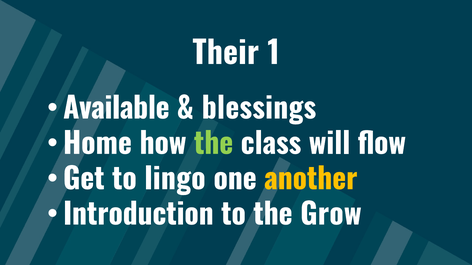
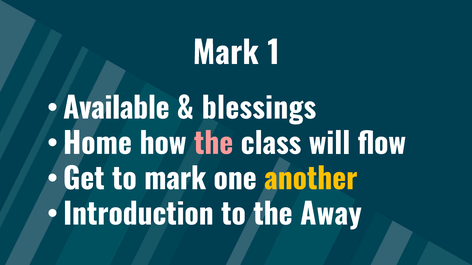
Their at (226, 54): Their -> Mark
the at (214, 144) colour: light green -> pink
to lingo: lingo -> mark
Grow: Grow -> Away
